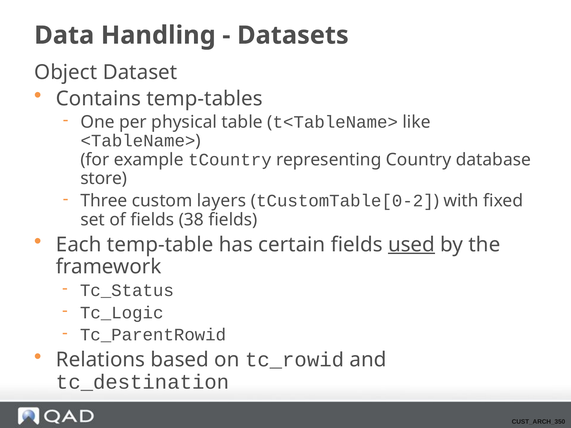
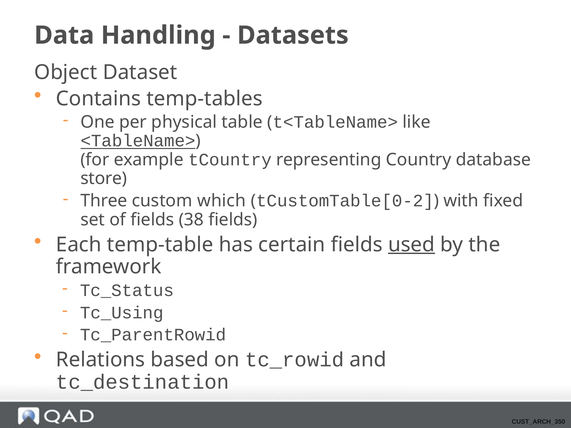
<TableName> underline: none -> present
layers: layers -> which
Tc_Logic: Tc_Logic -> Tc_Using
